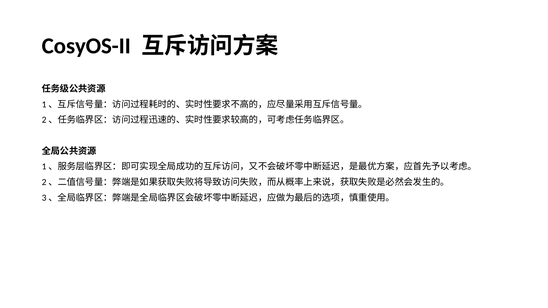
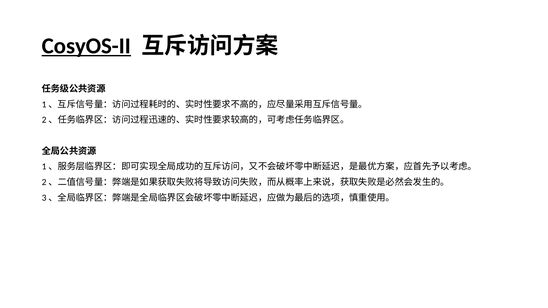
CosyOS-II underline: none -> present
